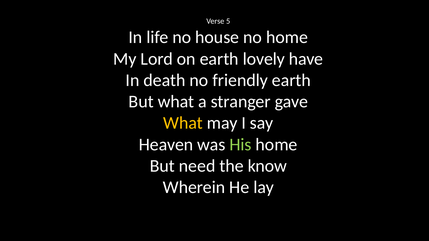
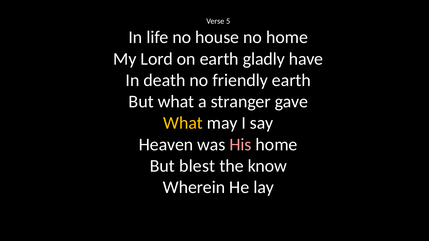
lovely: lovely -> gladly
His colour: light green -> pink
need: need -> blest
